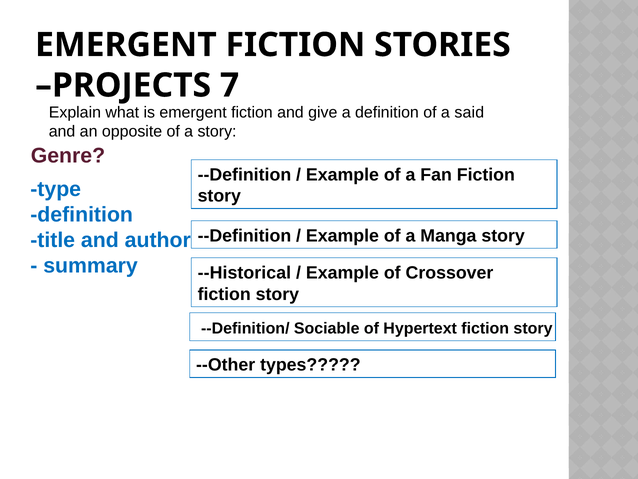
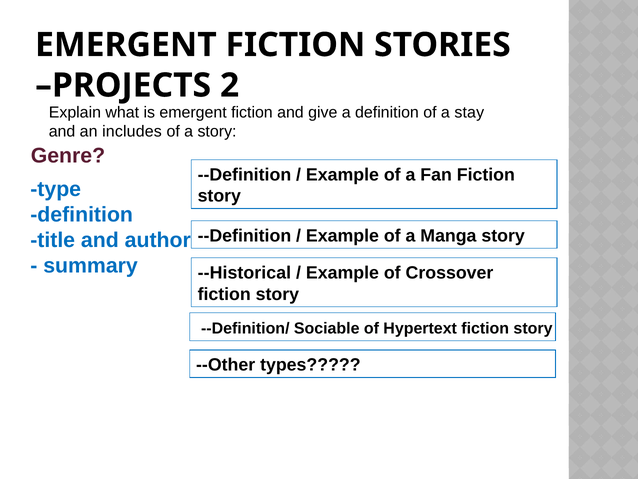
7: 7 -> 2
said: said -> stay
opposite: opposite -> includes
